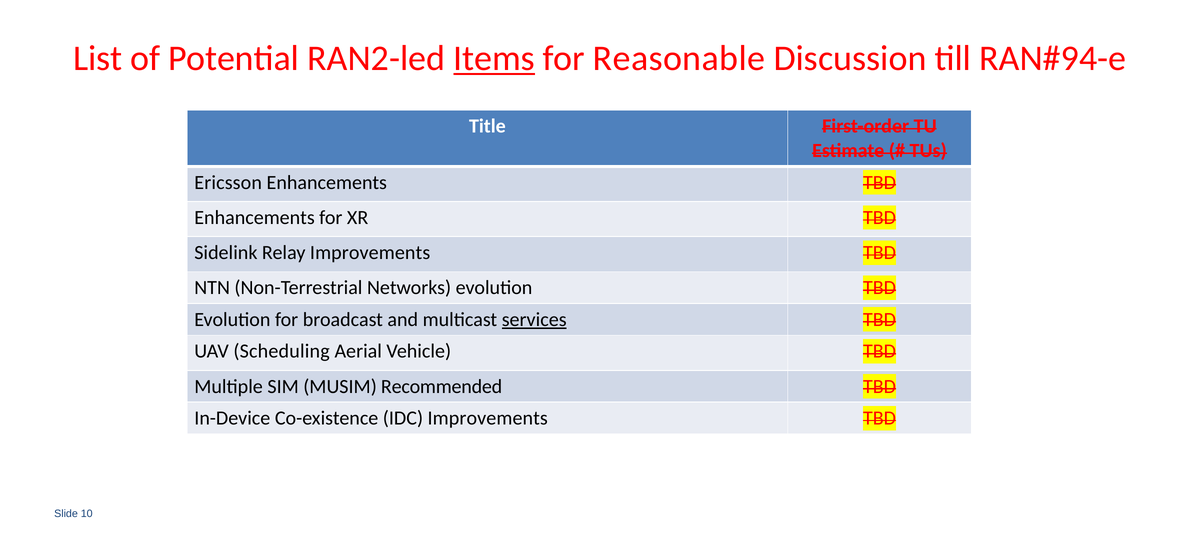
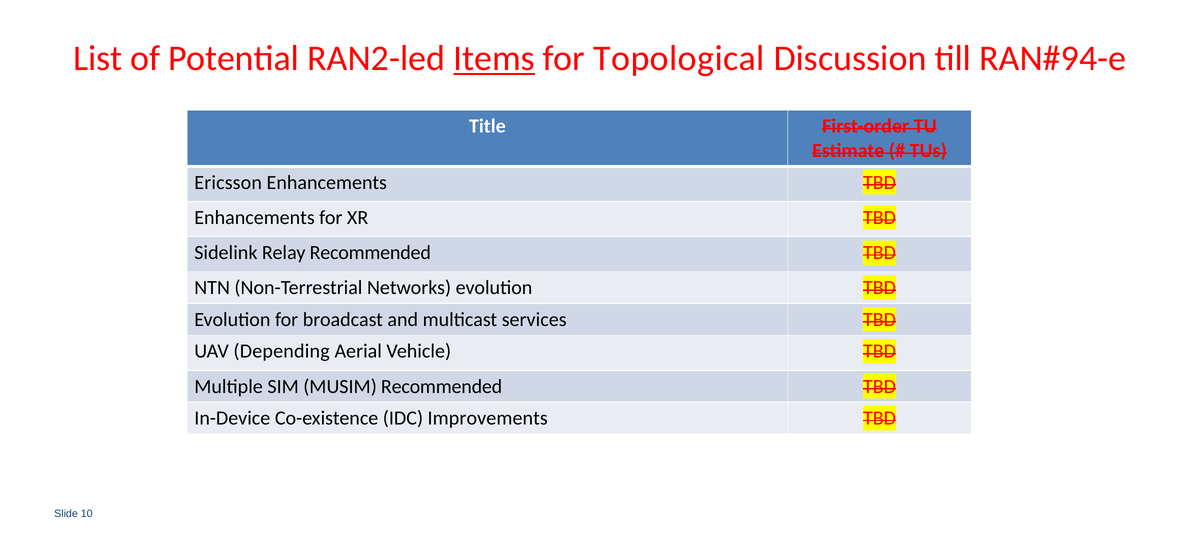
Reasonable: Reasonable -> Topological
Relay Improvements: Improvements -> Recommended
services underline: present -> none
Scheduling: Scheduling -> Depending
